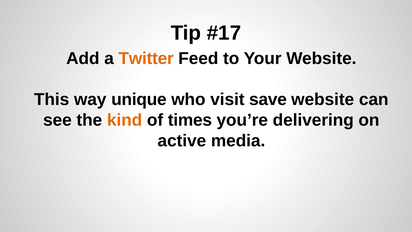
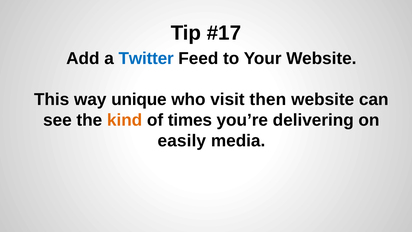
Twitter colour: orange -> blue
save: save -> then
active: active -> easily
